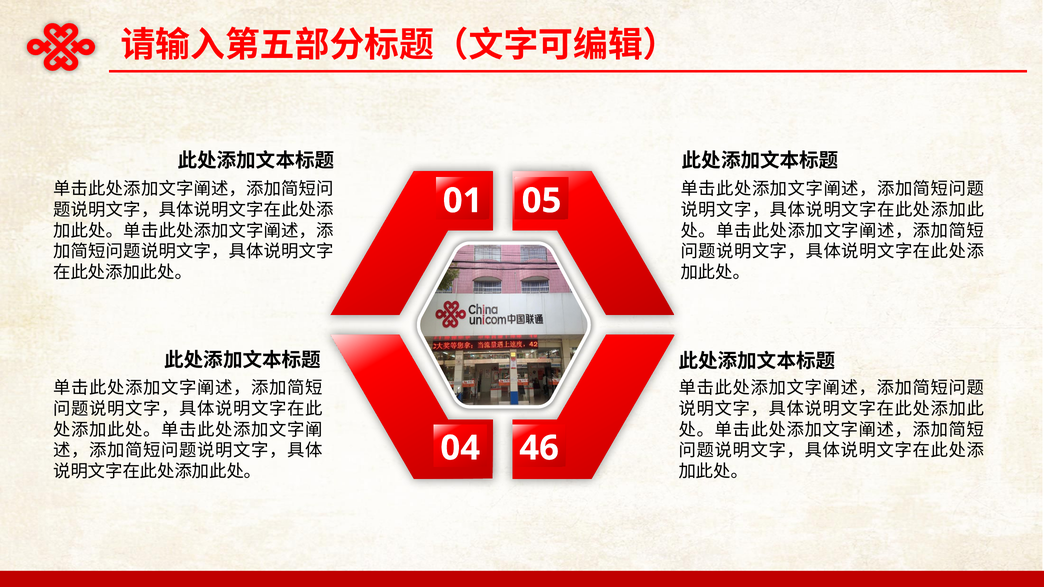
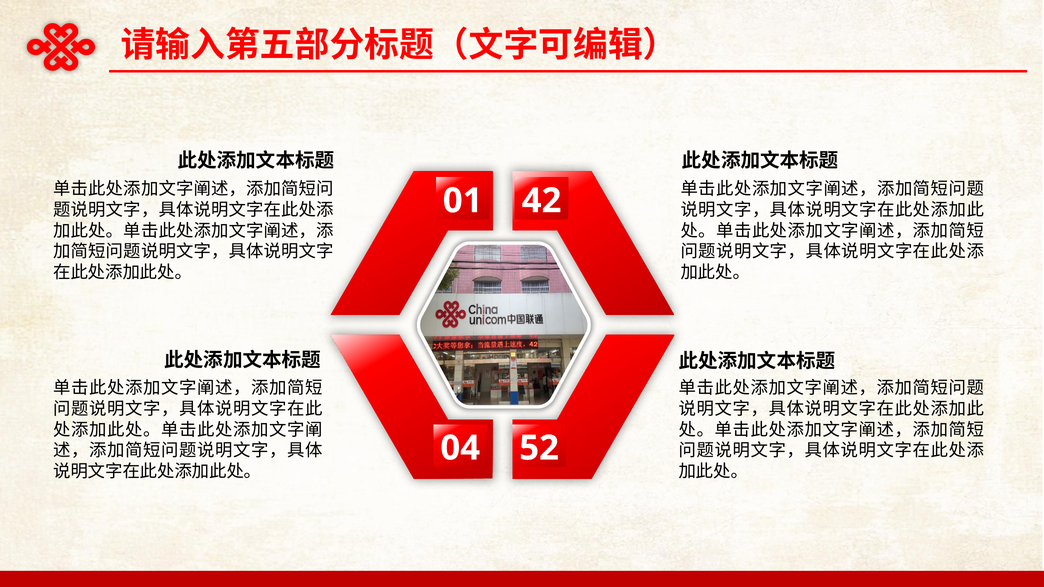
05: 05 -> 42
46: 46 -> 52
